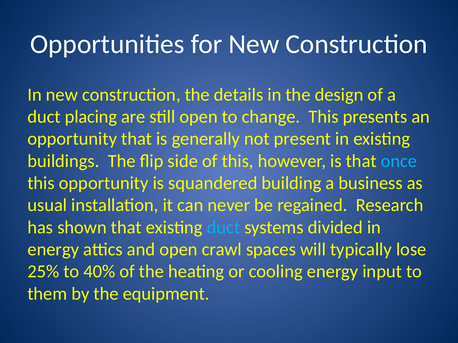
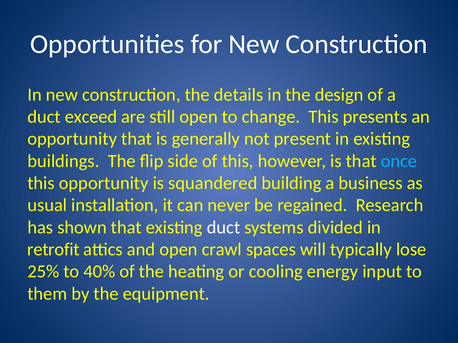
placing: placing -> exceed
duct at (224, 228) colour: light blue -> white
energy at (53, 250): energy -> retrofit
